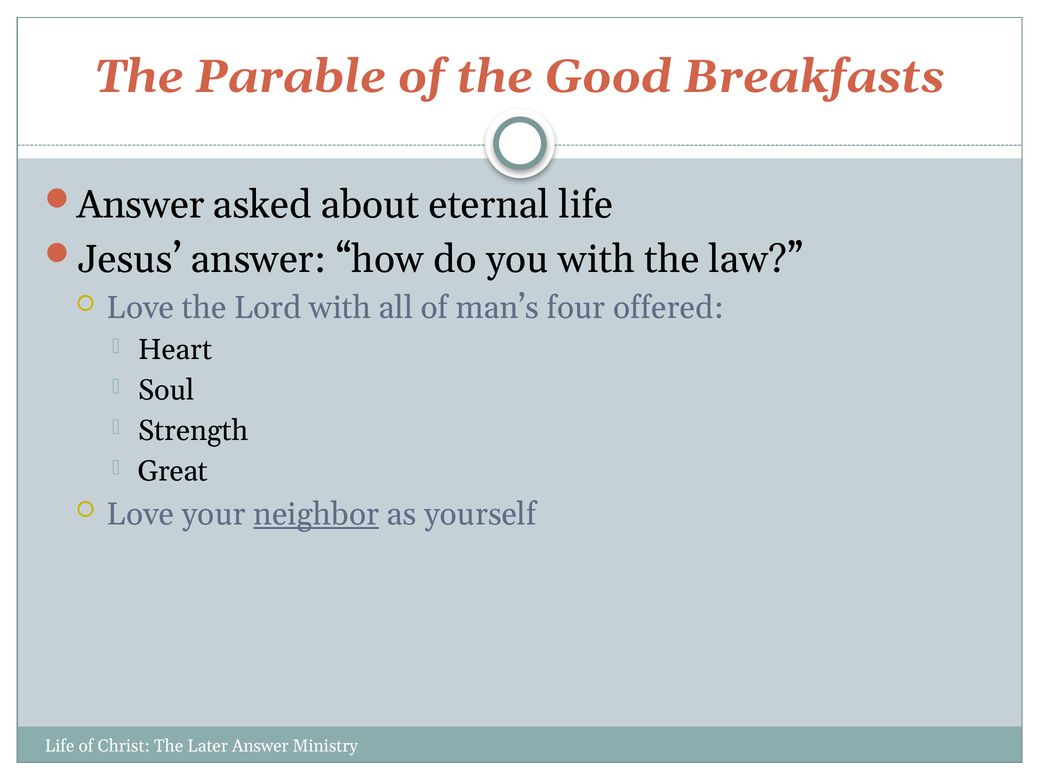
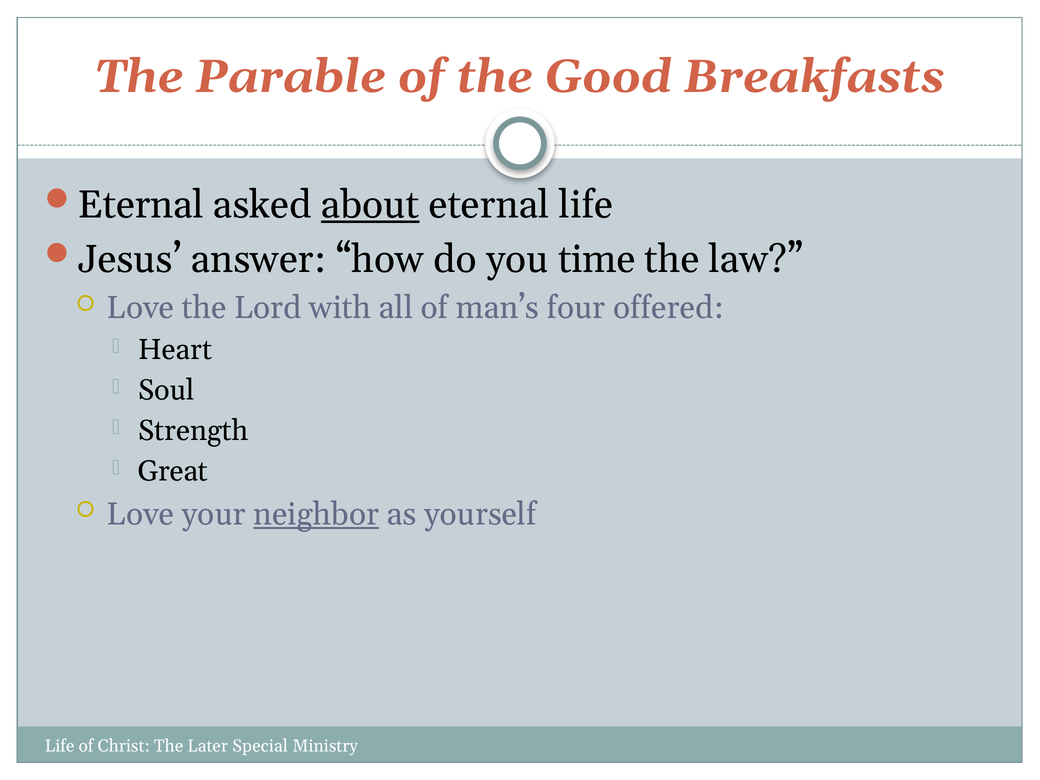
Answer at (141, 205): Answer -> Eternal
about underline: none -> present
you with: with -> time
Later Answer: Answer -> Special
